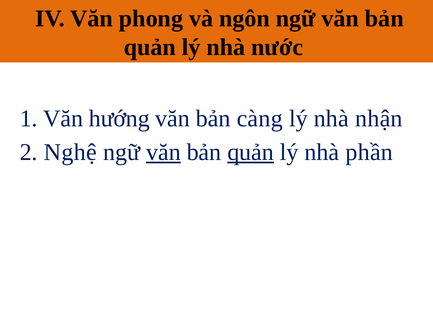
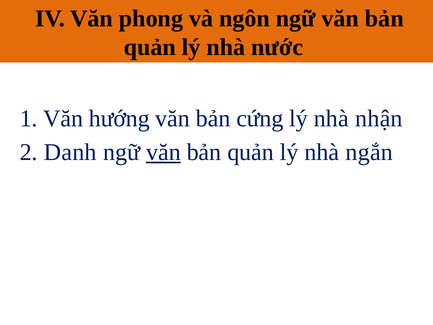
càng: càng -> cứng
Nghệ: Nghệ -> Danh
quản at (251, 152) underline: present -> none
phần: phần -> ngắn
